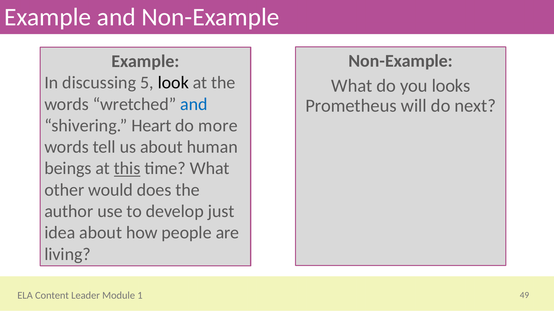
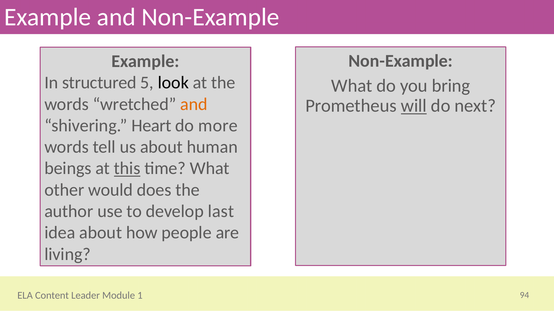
discussing: discussing -> structured
looks: looks -> bring
and at (194, 104) colour: blue -> orange
will underline: none -> present
just: just -> last
49: 49 -> 94
